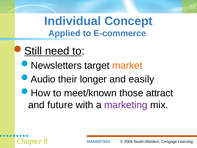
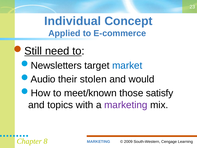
market colour: orange -> blue
longer: longer -> stolen
easily: easily -> would
attract: attract -> satisfy
future: future -> topics
